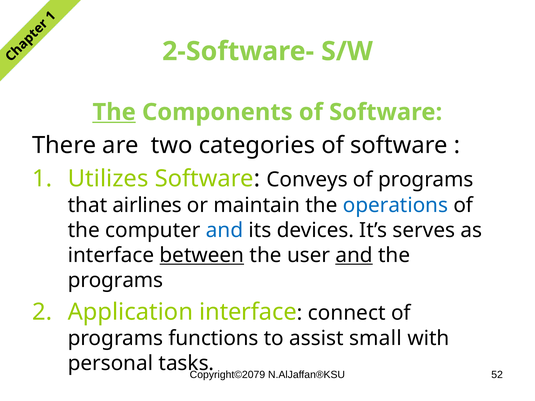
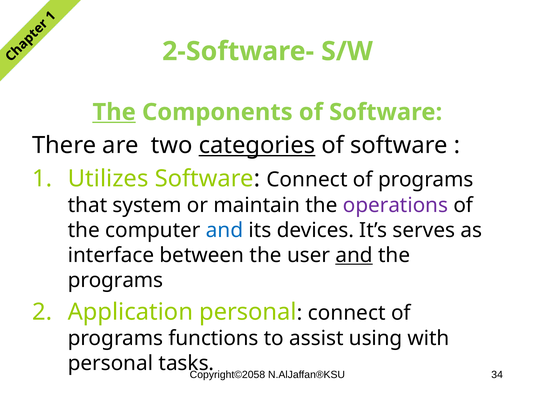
categories underline: none -> present
Software Conveys: Conveys -> Connect
airlines: airlines -> system
operations colour: blue -> purple
between underline: present -> none
Application interface: interface -> personal
small: small -> using
Copyright©2079: Copyright©2079 -> Copyright©2058
52: 52 -> 34
